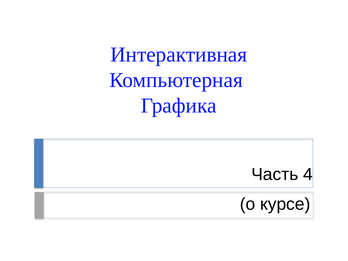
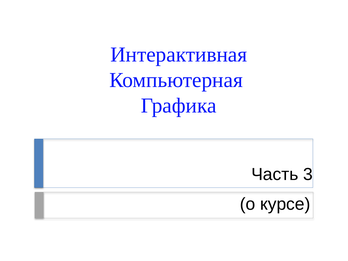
4: 4 -> 3
